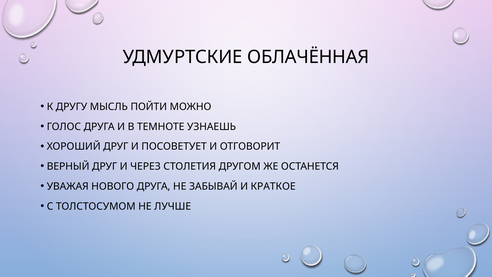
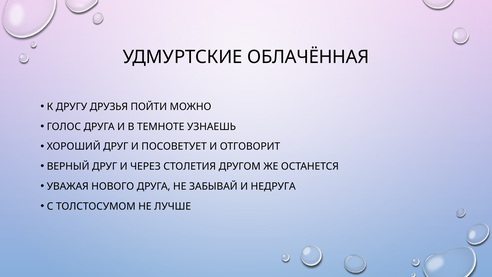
МЫСЛЬ: МЫСЛЬ -> ДРУЗЬЯ
КРАТКОЕ: КРАТКОЕ -> НЕДРУГА
